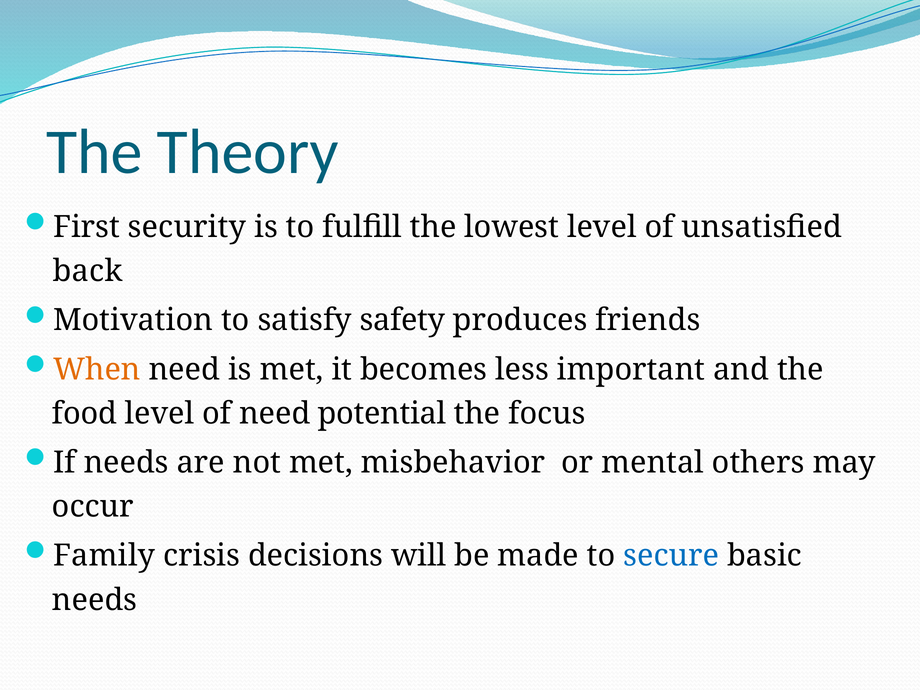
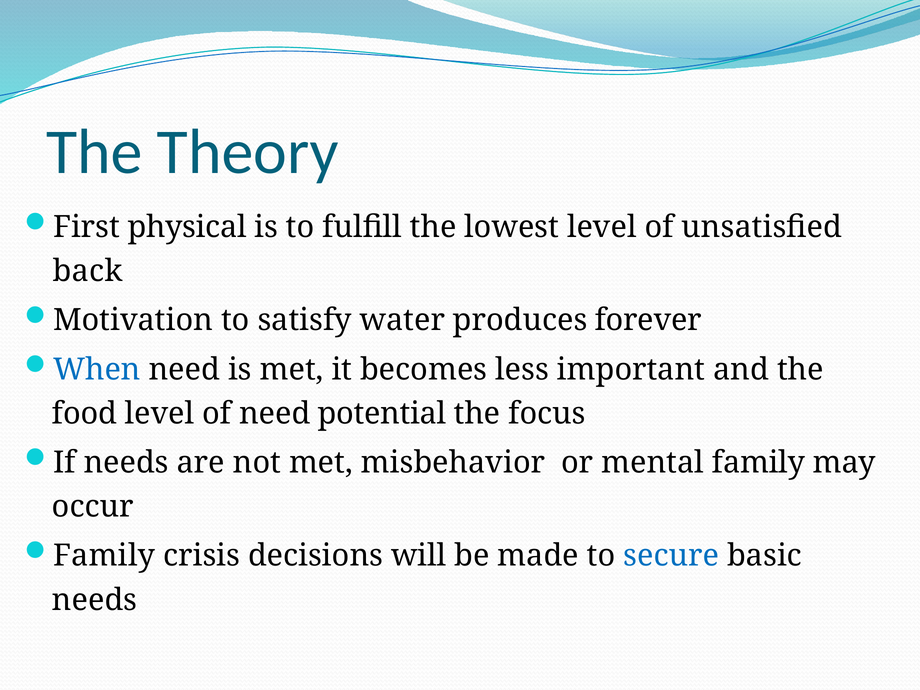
security: security -> physical
safety: safety -> water
friends: friends -> forever
When colour: orange -> blue
mental others: others -> family
